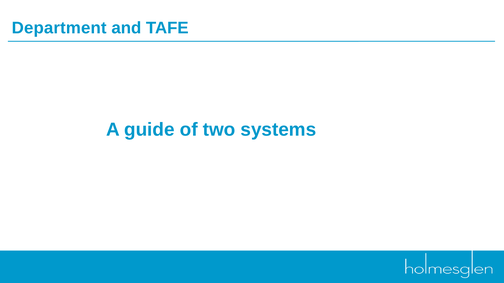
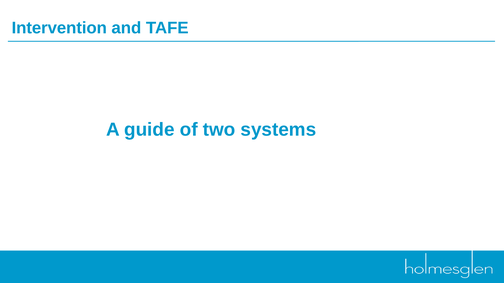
Department: Department -> Intervention
